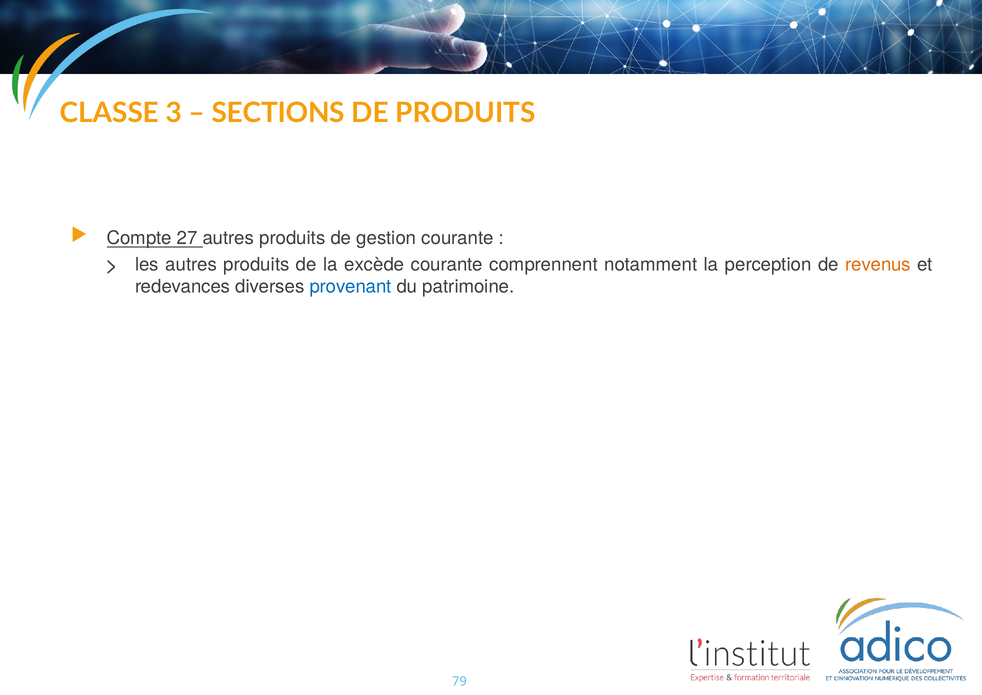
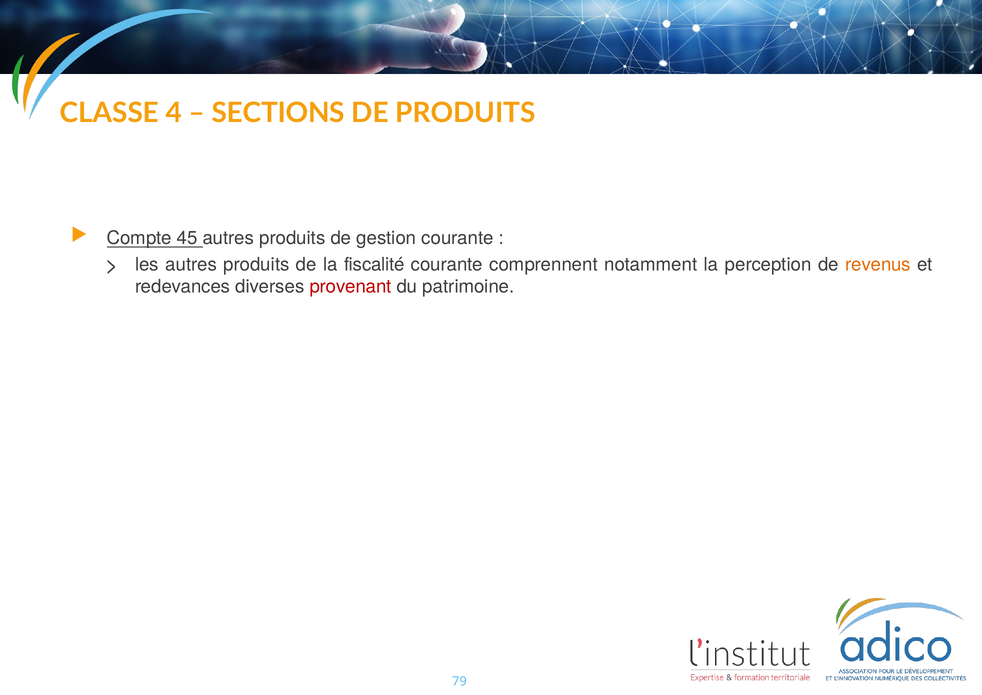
3: 3 -> 4
27: 27 -> 45
excède: excède -> fiscalité
provenant colour: blue -> red
